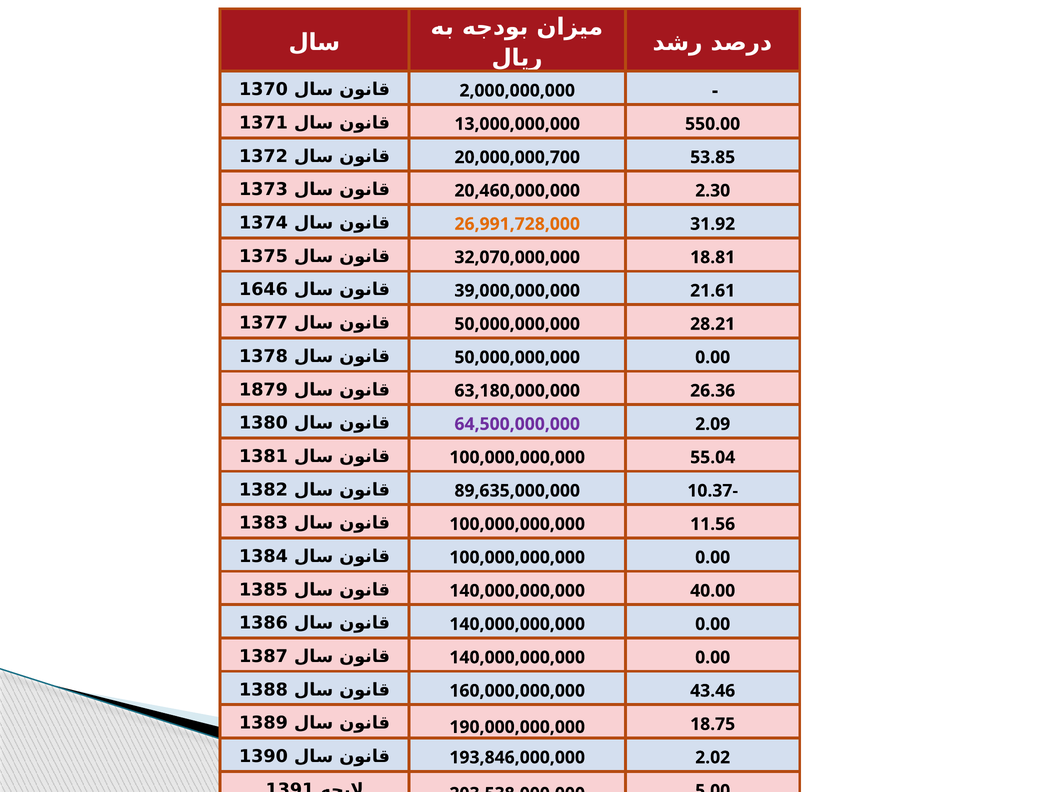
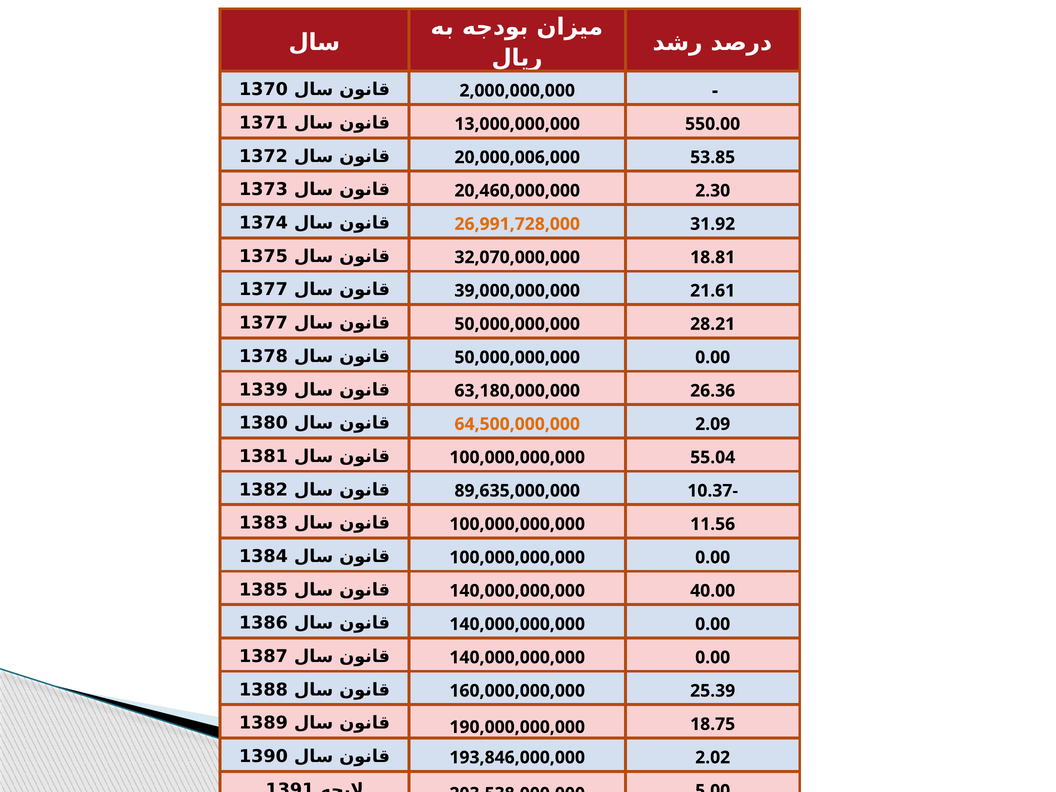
20,000,000,700: 20,000,000,700 -> 20,000,006,000
1646 at (263, 290): 1646 -> 1377
1879: 1879 -> 1339
64,500,000,000 colour: purple -> orange
43.46: 43.46 -> 25.39
